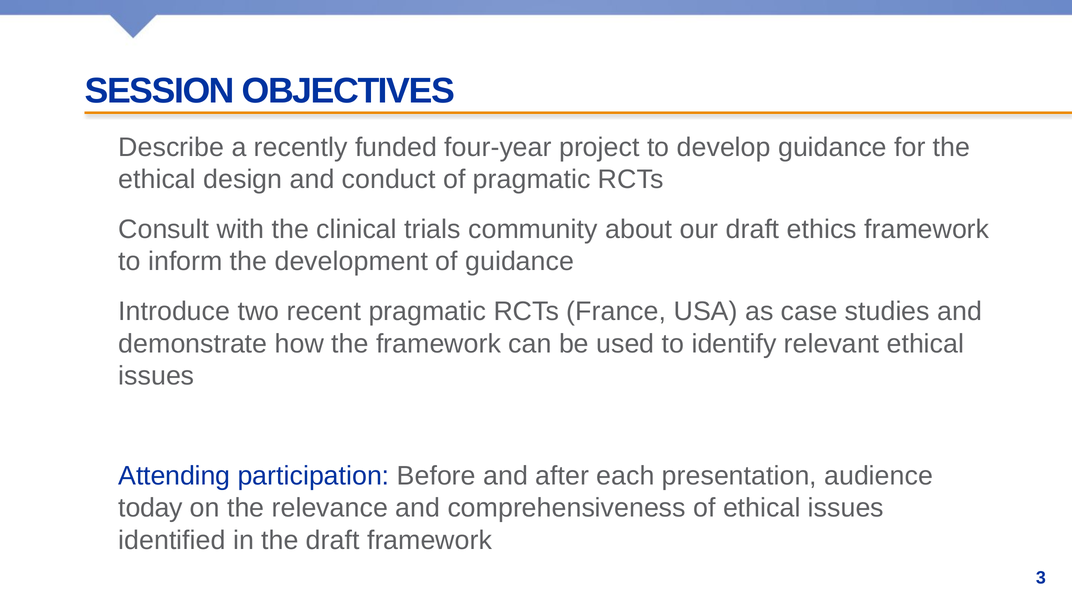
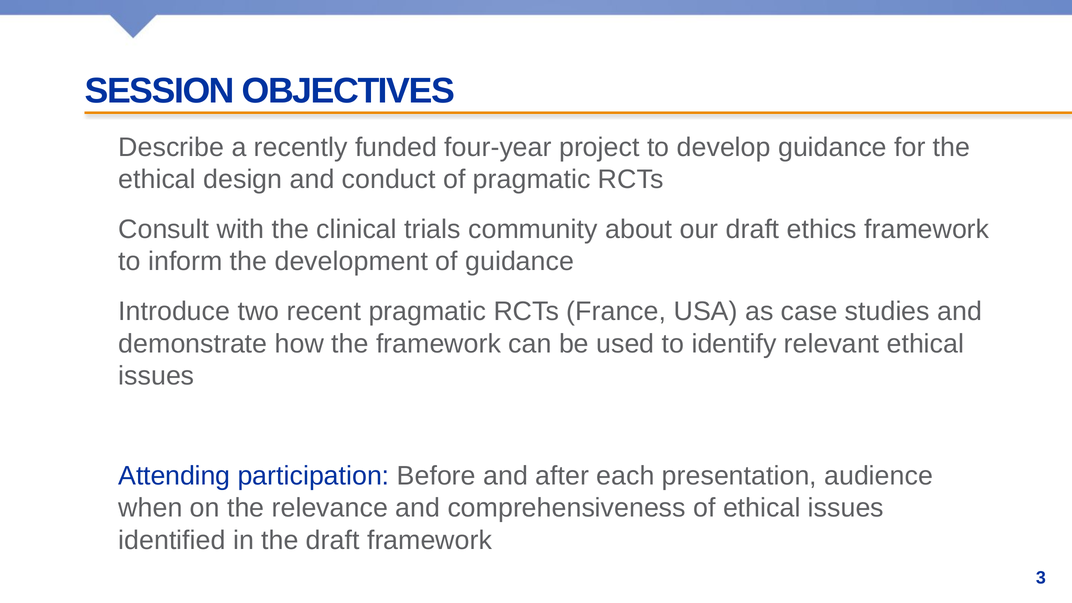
today: today -> when
